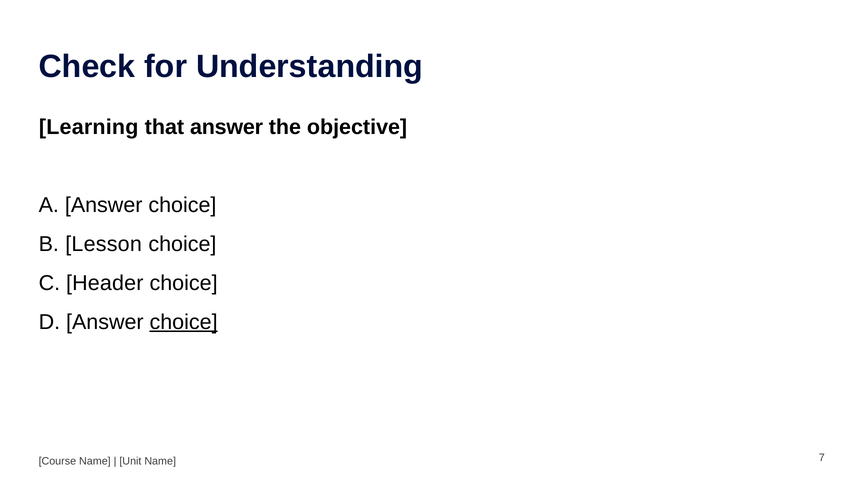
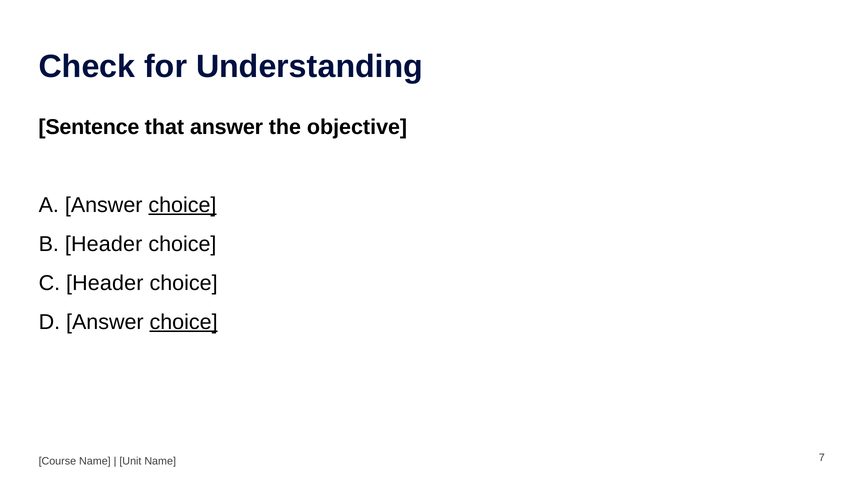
Learning: Learning -> Sentence
choice at (182, 205) underline: none -> present
B Lesson: Lesson -> Header
